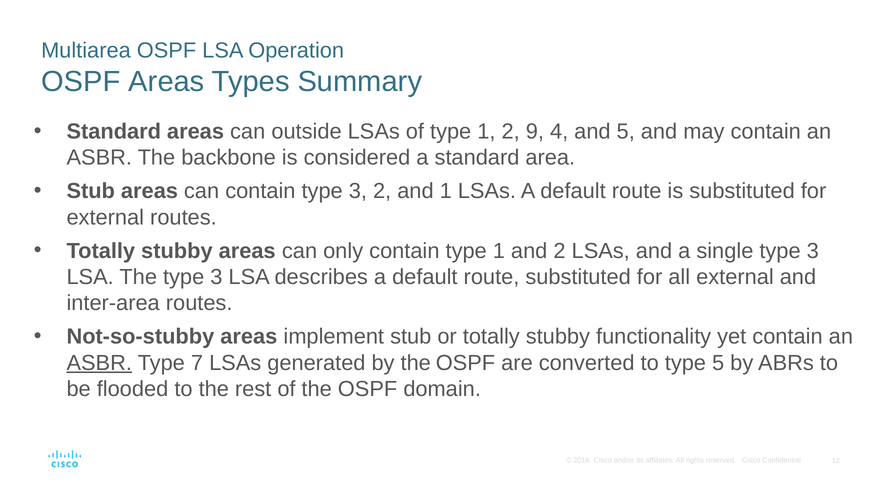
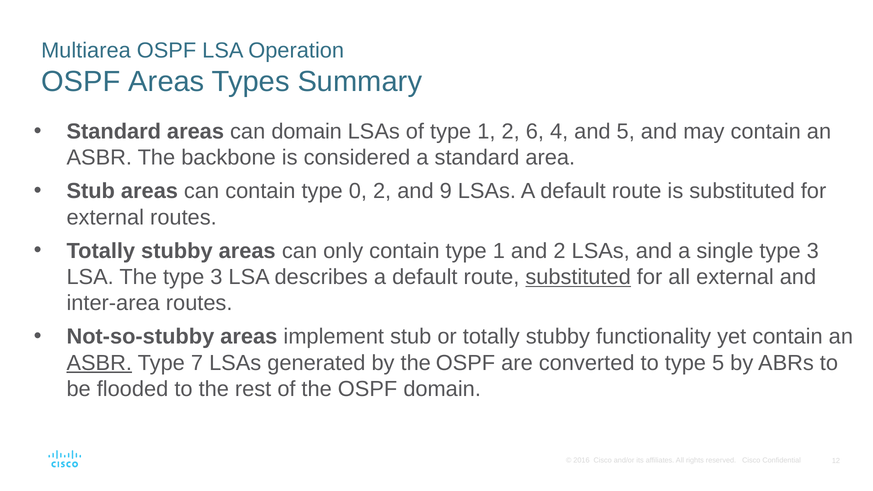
can outside: outside -> domain
9: 9 -> 6
contain type 3: 3 -> 0
and 1: 1 -> 9
substituted at (578, 277) underline: none -> present
